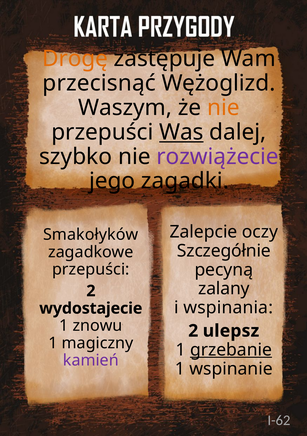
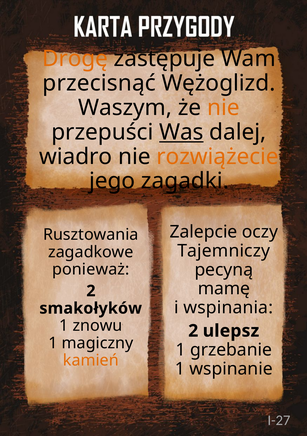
szybko: szybko -> wiadro
rozwiążecie colour: purple -> orange
Smakołyków: Smakołyków -> Rusztowania
Szczegółnie: Szczegółnie -> Tajemniczy
przepuści at (91, 269): przepuści -> ponieważ
zalany: zalany -> mamę
wydostajecie: wydostajecie -> smakołyków
grzebanie underline: present -> none
kamień colour: purple -> orange
I-62: I-62 -> I-27
